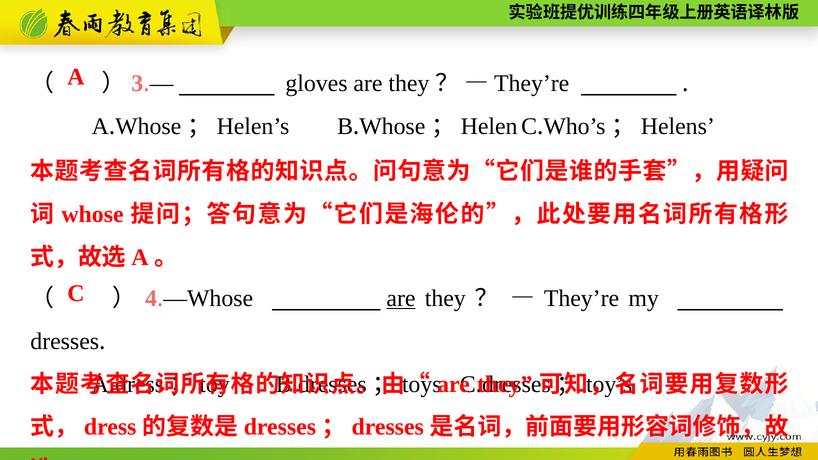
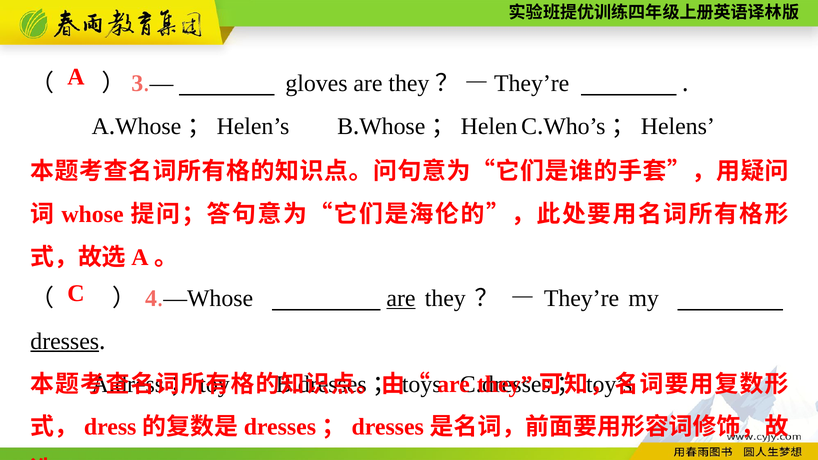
dresses at (65, 341) underline: none -> present
